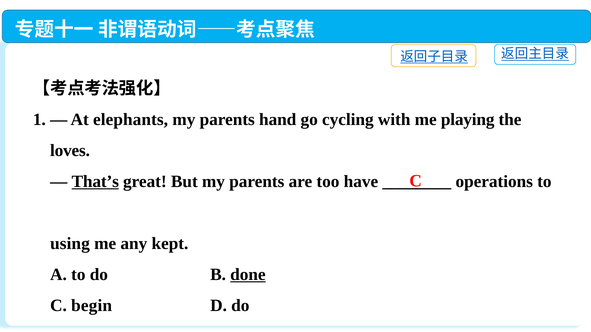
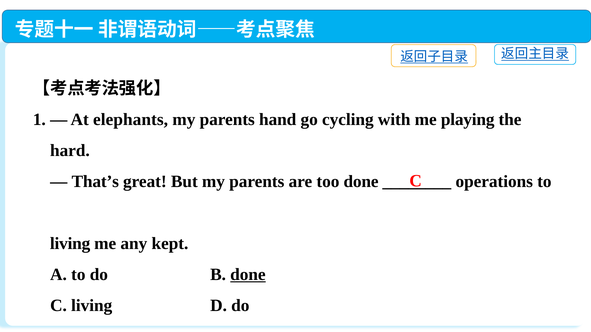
loves: loves -> hard
That’s underline: present -> none
too have: have -> done
using at (70, 244): using -> living
C begin: begin -> living
